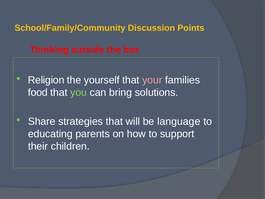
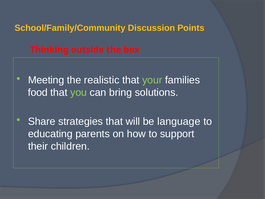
Religion: Religion -> Meeting
yourself: yourself -> realistic
your colour: pink -> light green
